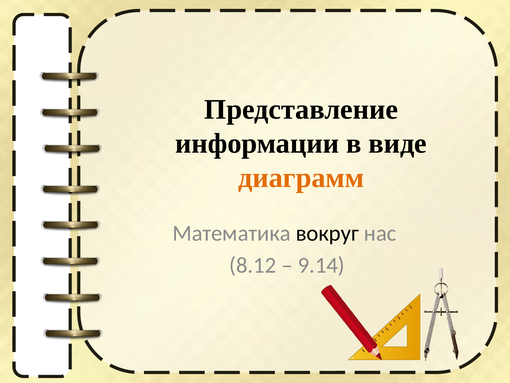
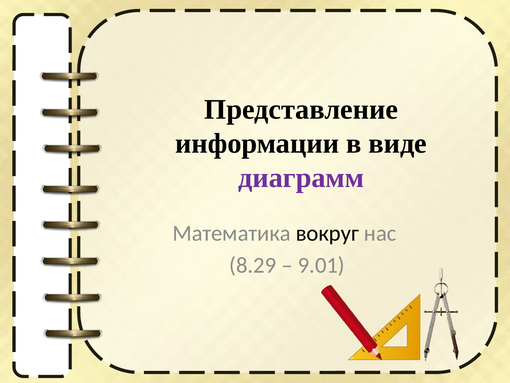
диаграмм colour: orange -> purple
8.12: 8.12 -> 8.29
9.14: 9.14 -> 9.01
